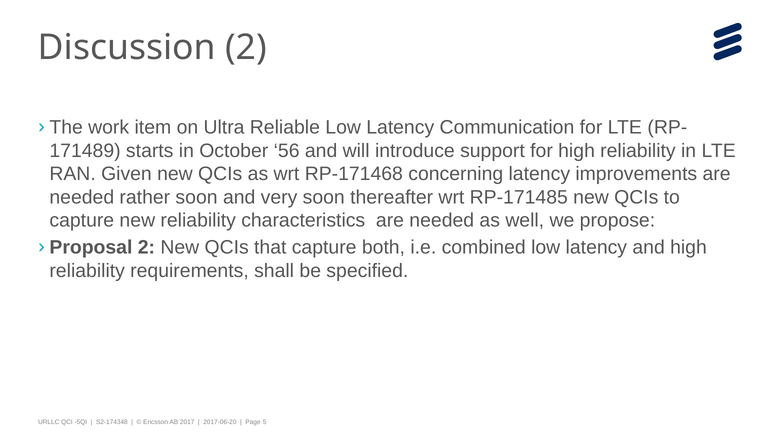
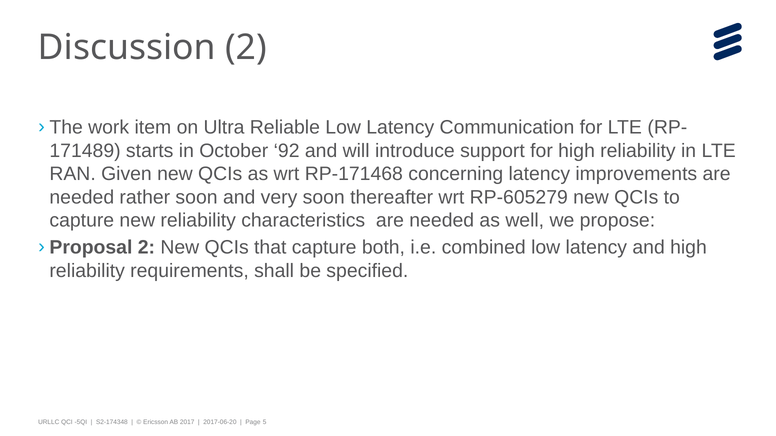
56: 56 -> 92
RP-171485: RP-171485 -> RP-605279
